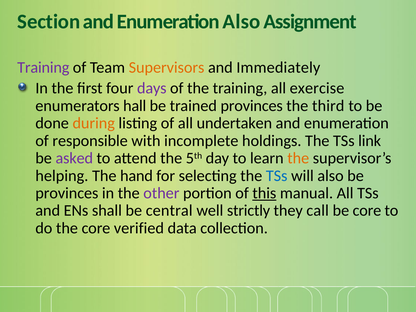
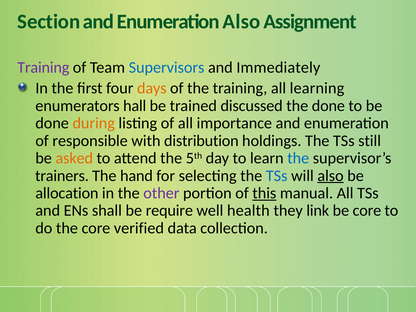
Supervisors colour: orange -> blue
days colour: purple -> orange
exercise: exercise -> learning
trained provinces: provinces -> discussed
the third: third -> done
undertaken: undertaken -> importance
incomplete: incomplete -> distribution
link: link -> still
asked colour: purple -> orange
the at (298, 158) colour: orange -> blue
helping: helping -> trainers
also at (331, 176) underline: none -> present
provinces at (67, 193): provinces -> allocation
central: central -> require
strictly: strictly -> health
call: call -> link
